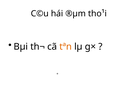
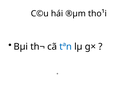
tªn colour: orange -> blue
